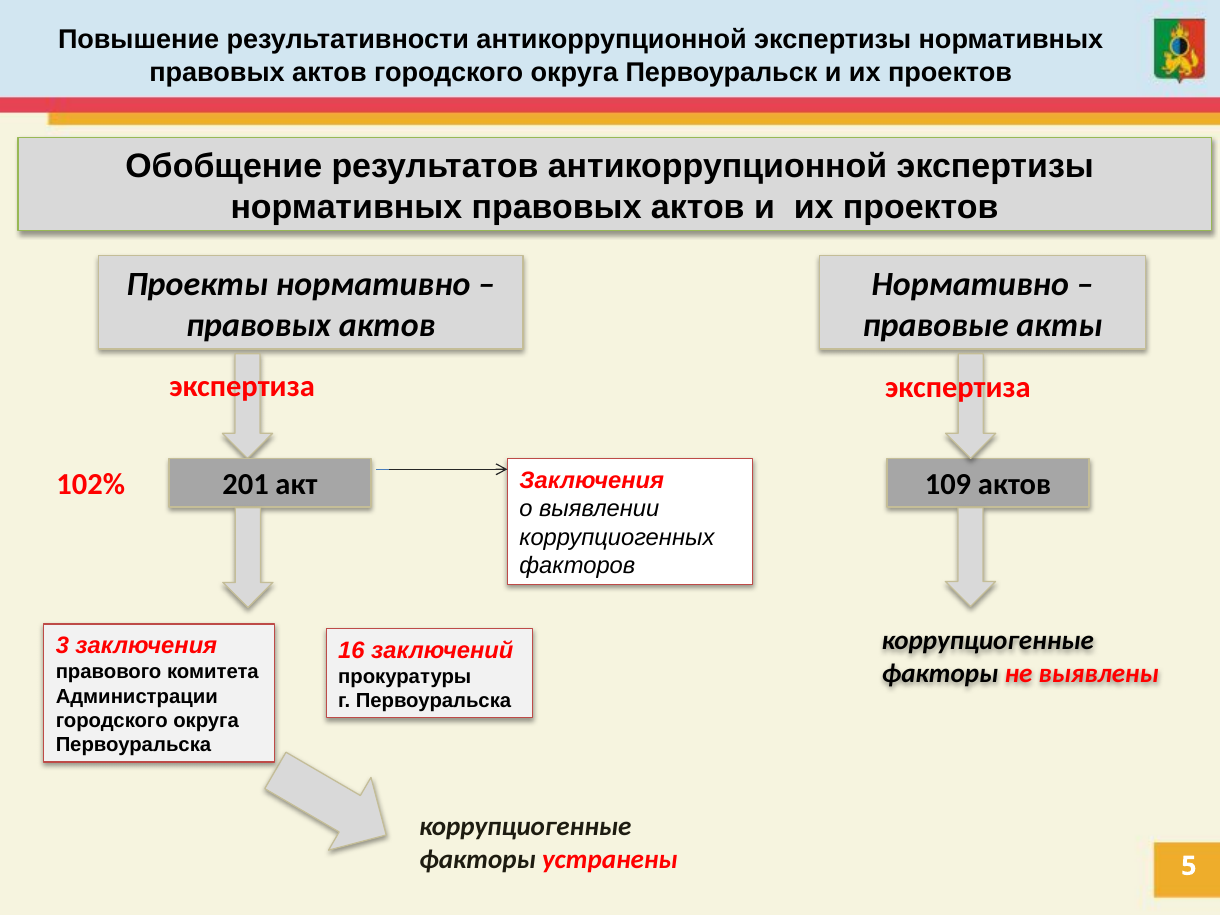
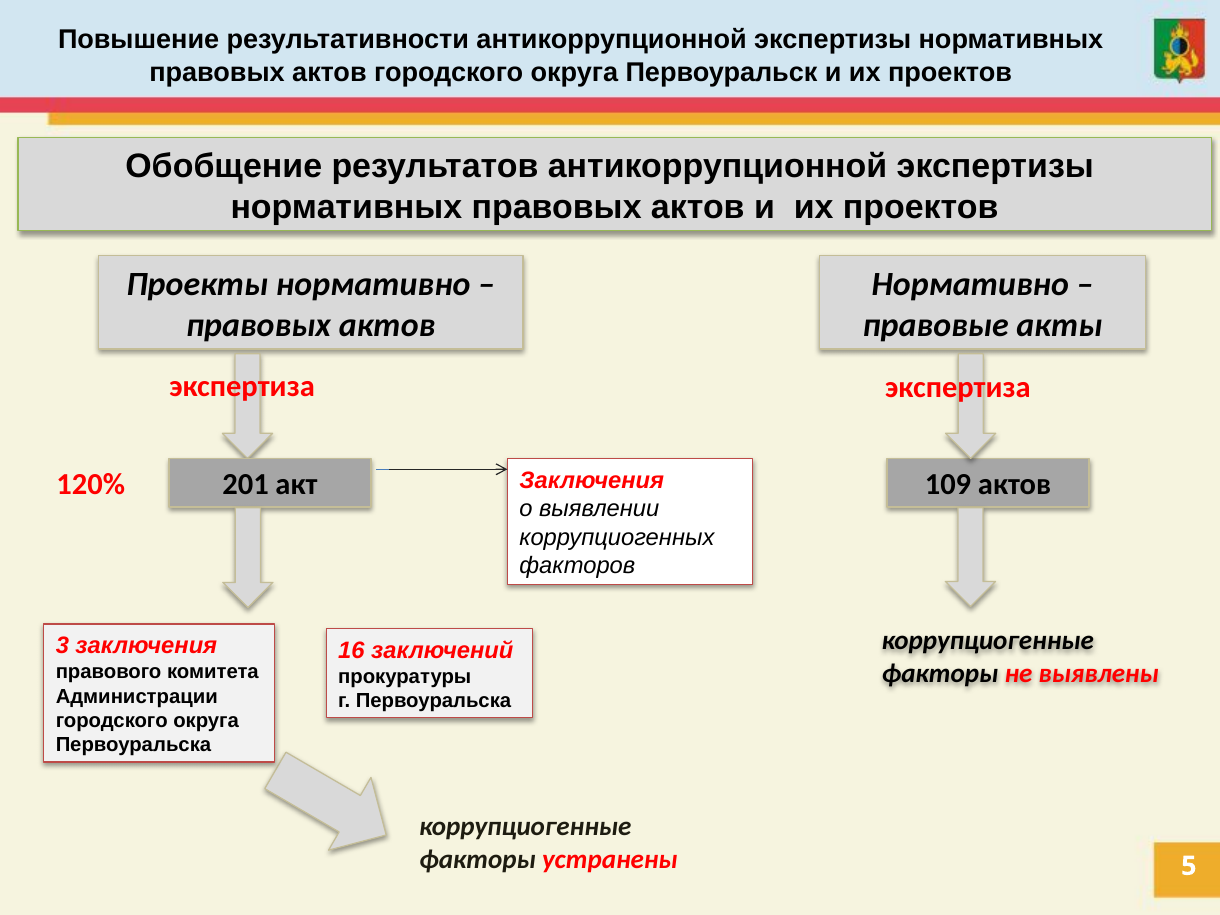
102%: 102% -> 120%
